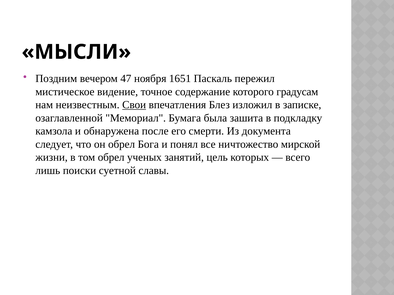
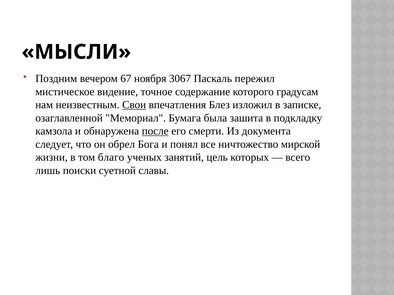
47: 47 -> 67
1651: 1651 -> 3067
после underline: none -> present
том обрел: обрел -> благо
